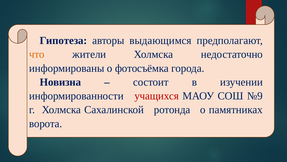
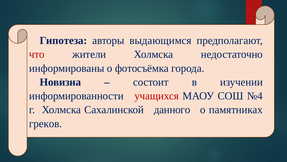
что colour: orange -> red
№9: №9 -> №4
ротонда: ротонда -> данного
ворота: ворота -> греков
